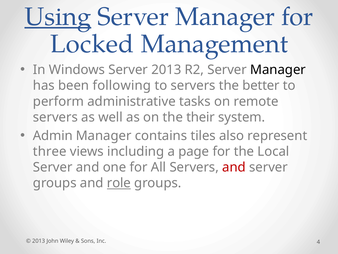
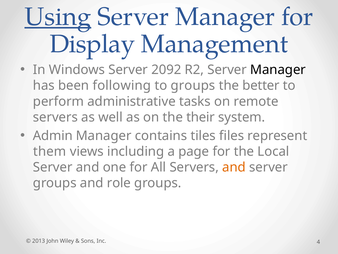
Locked: Locked -> Display
Server 2013: 2013 -> 2092
to servers: servers -> groups
also: also -> files
three: three -> them
and at (234, 167) colour: red -> orange
role underline: present -> none
